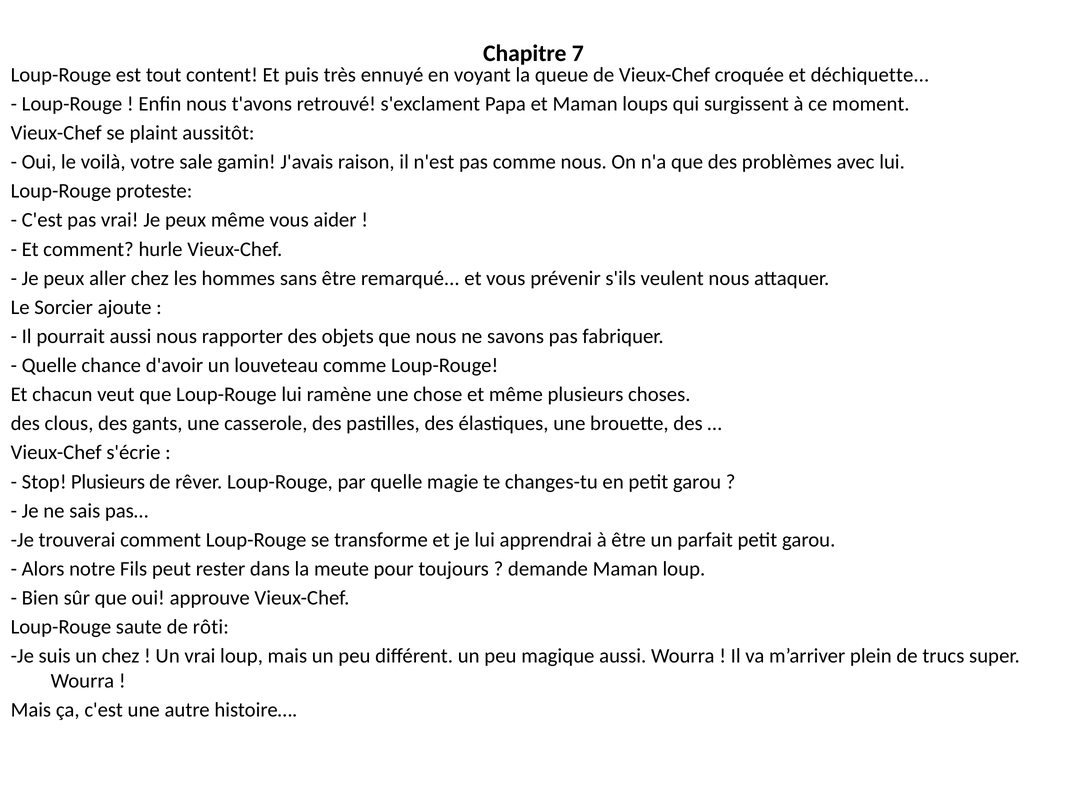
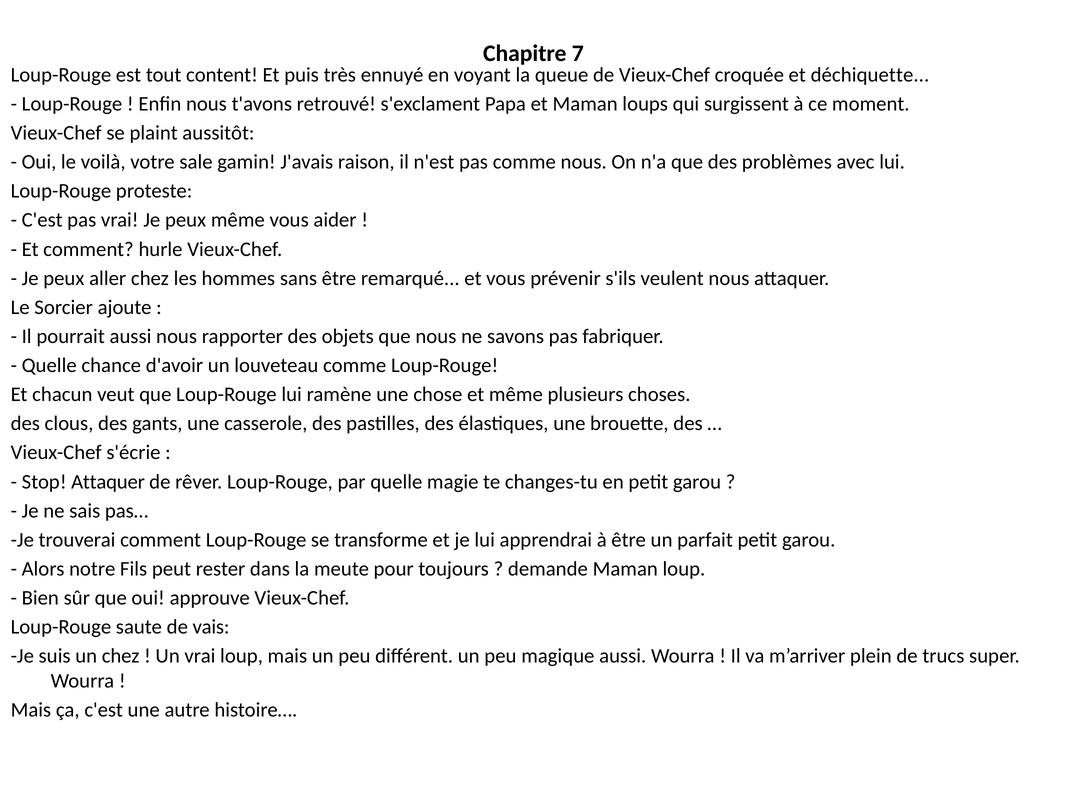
Stop Plusieurs: Plusieurs -> Attaquer
rôti: rôti -> vais
